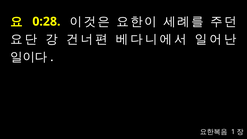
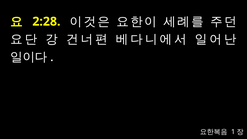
0:28: 0:28 -> 2:28
